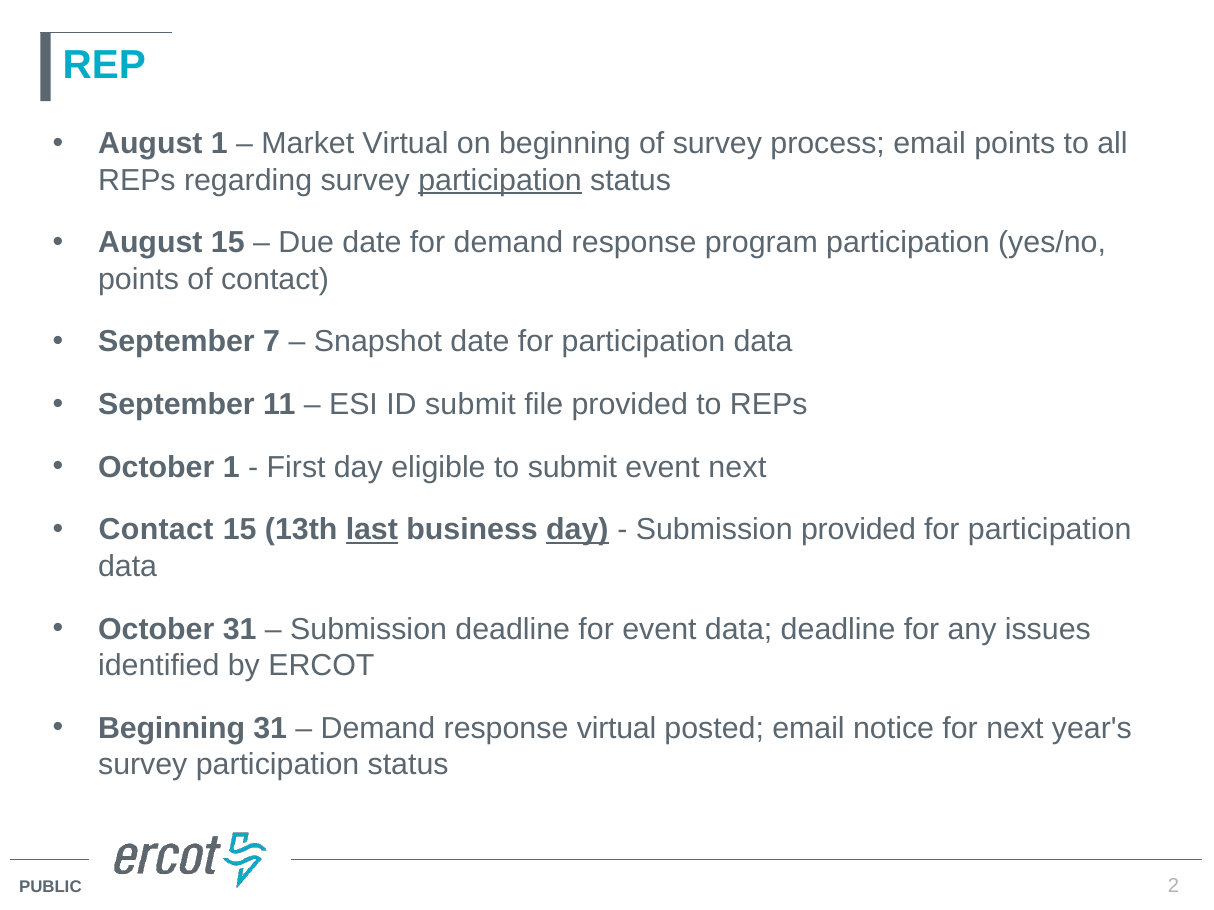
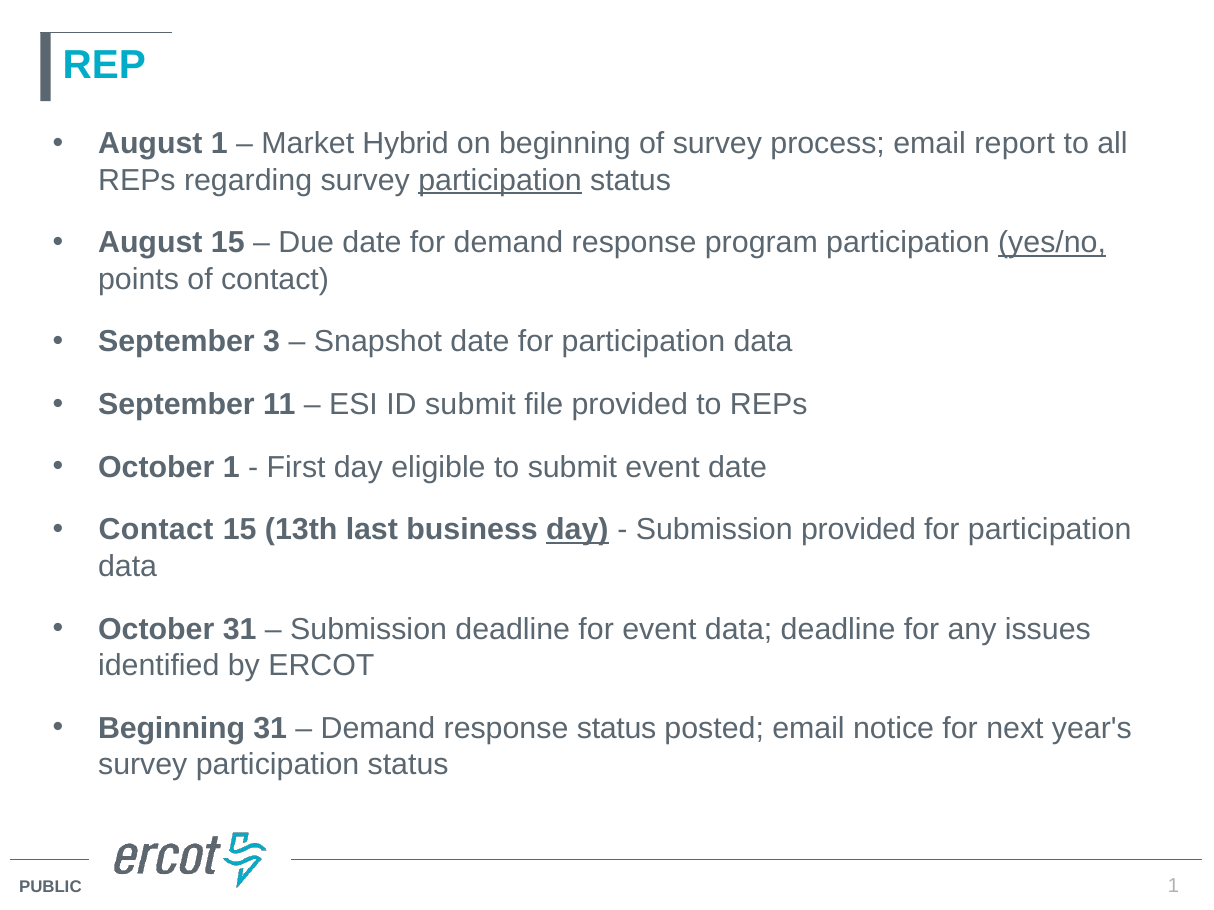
Market Virtual: Virtual -> Hybrid
email points: points -> report
yes/no underline: none -> present
7: 7 -> 3
event next: next -> date
last underline: present -> none
response virtual: virtual -> status
2 at (1174, 887): 2 -> 1
